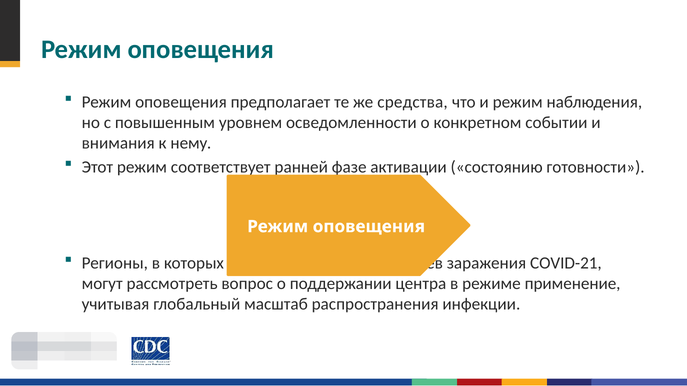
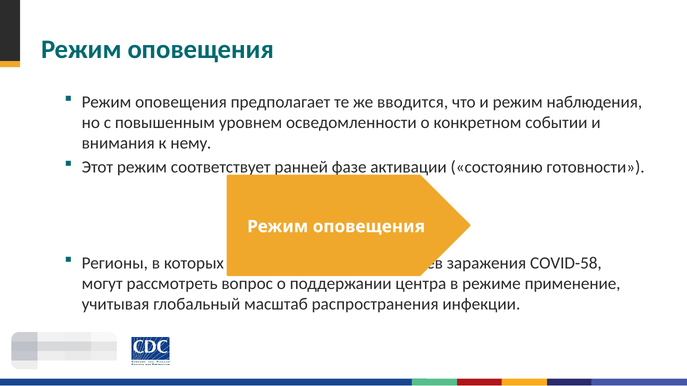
средства: средства -> вводится
COVID-21: COVID-21 -> COVID-58
